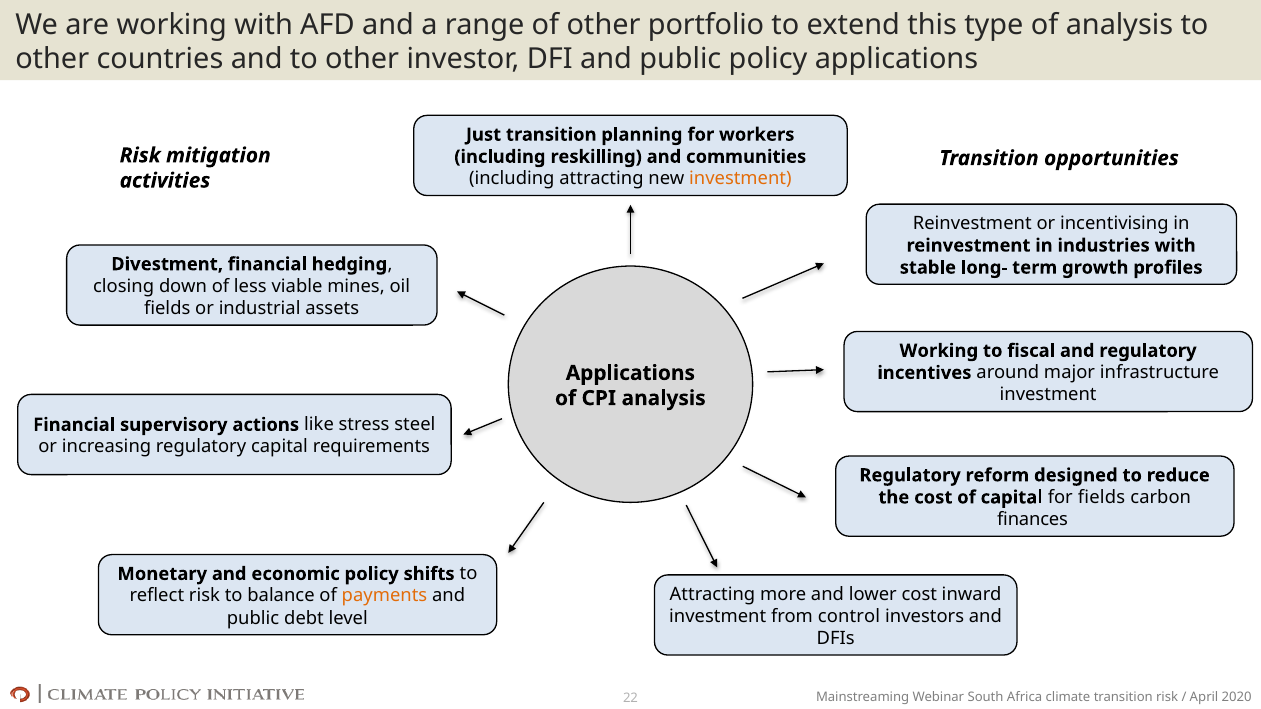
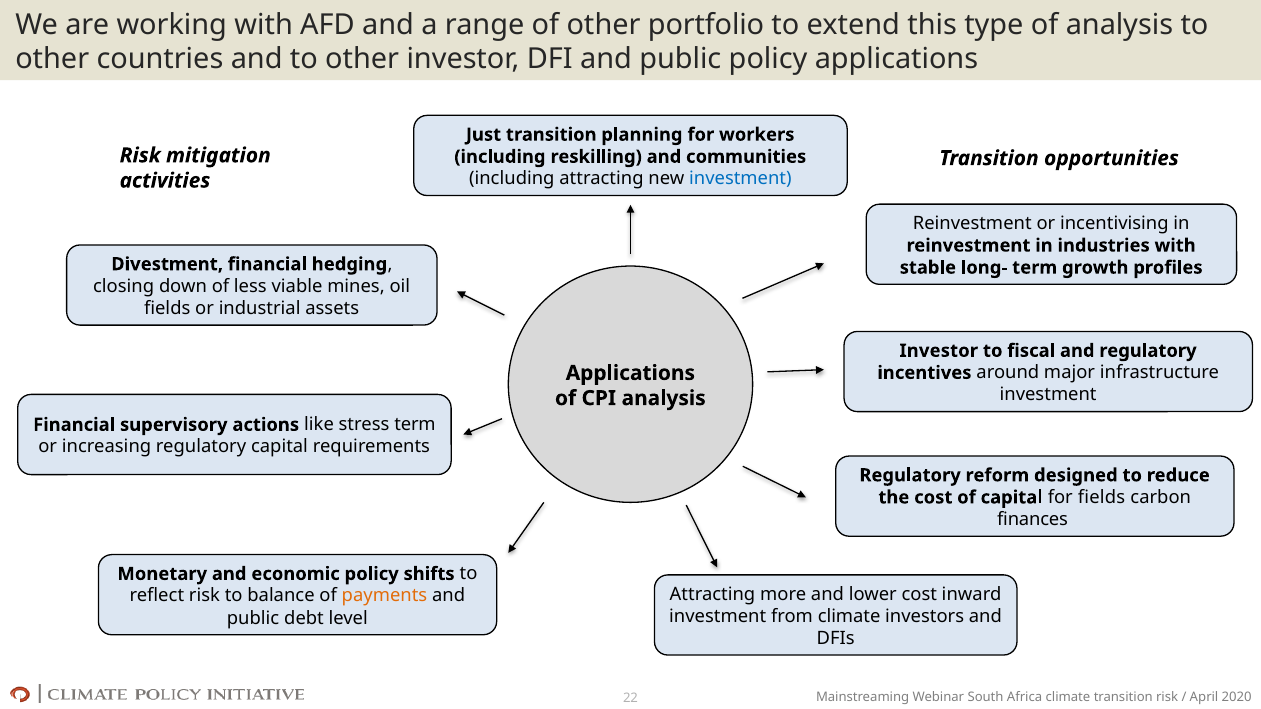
investment at (740, 179) colour: orange -> blue
Working at (939, 351): Working -> Investor
stress steel: steel -> term
from control: control -> climate
